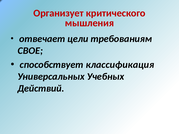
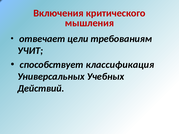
Организует: Организует -> Включения
СВОЕ: СВОЕ -> УЧИТ
